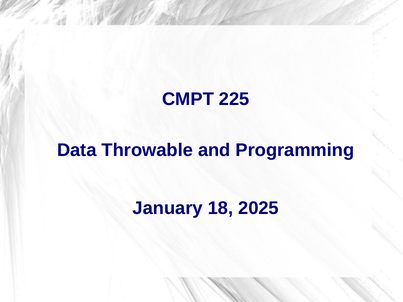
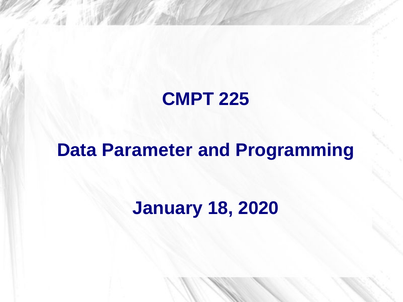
Throwable: Throwable -> Parameter
2025: 2025 -> 2020
